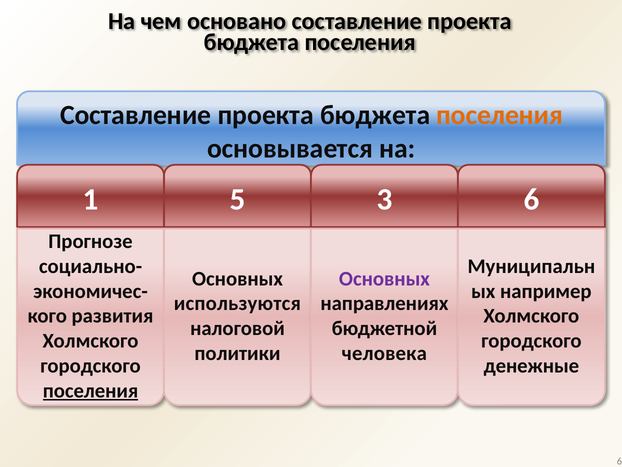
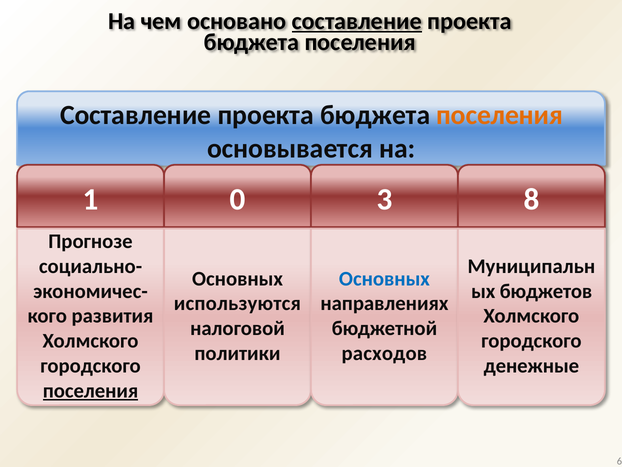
составление at (357, 21) underline: none -> present
5: 5 -> 0
3 6: 6 -> 8
Основных at (384, 278) colour: purple -> blue
например: например -> бюджетов
человека: человека -> расходов
